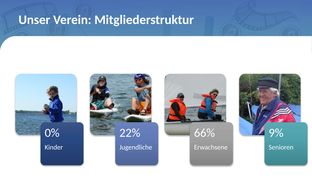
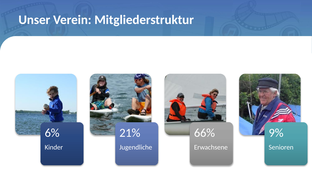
0%: 0% -> 6%
22%: 22% -> 21%
